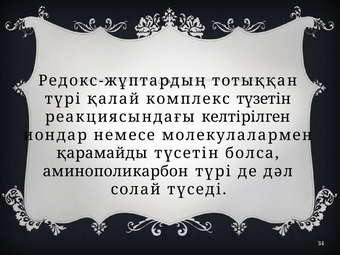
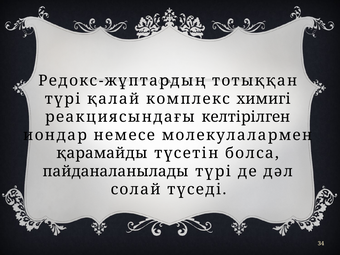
түзетін: түзетін -> химигі
аминополикарбон: аминополикарбон -> пайданаланылады
